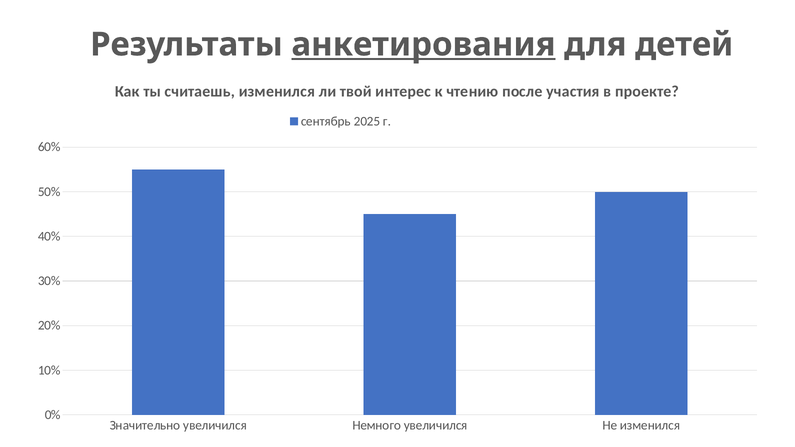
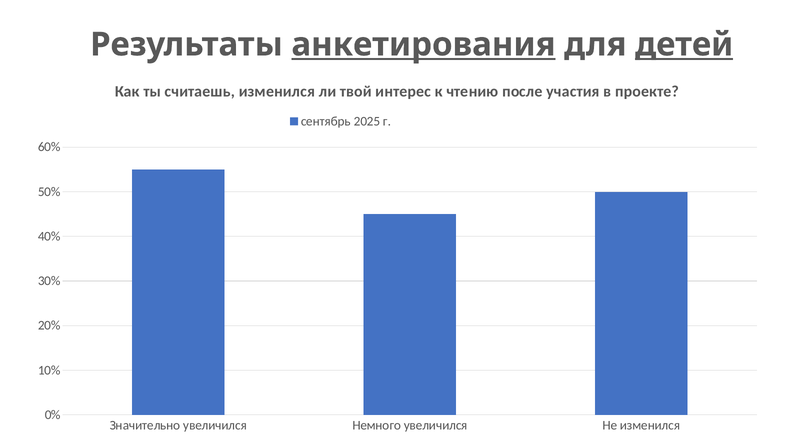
детей underline: none -> present
